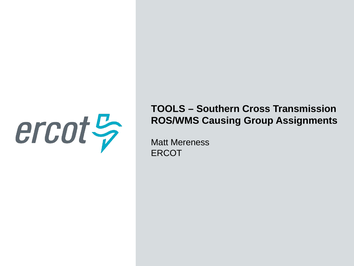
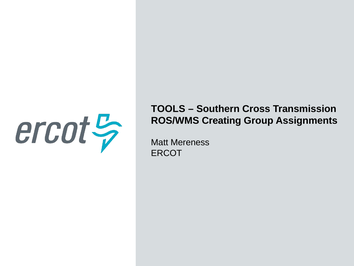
Causing: Causing -> Creating
